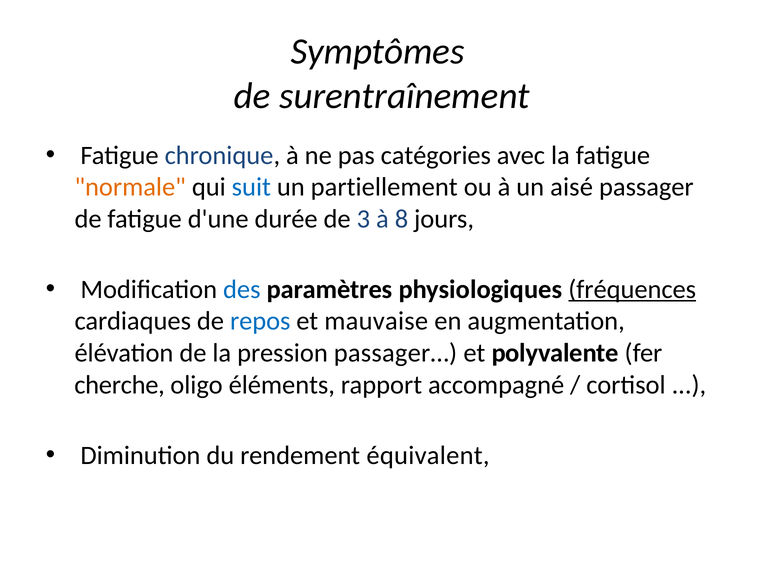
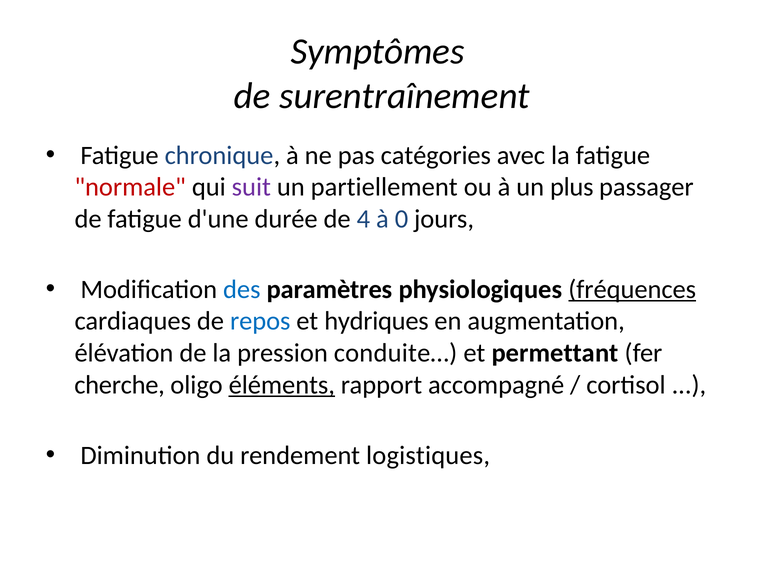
normale colour: orange -> red
suit colour: blue -> purple
aisé: aisé -> plus
3: 3 -> 4
8: 8 -> 0
mauvaise: mauvaise -> hydriques
passager…: passager… -> conduite…
polyvalente: polyvalente -> permettant
éléments underline: none -> present
équivalent: équivalent -> logistiques
